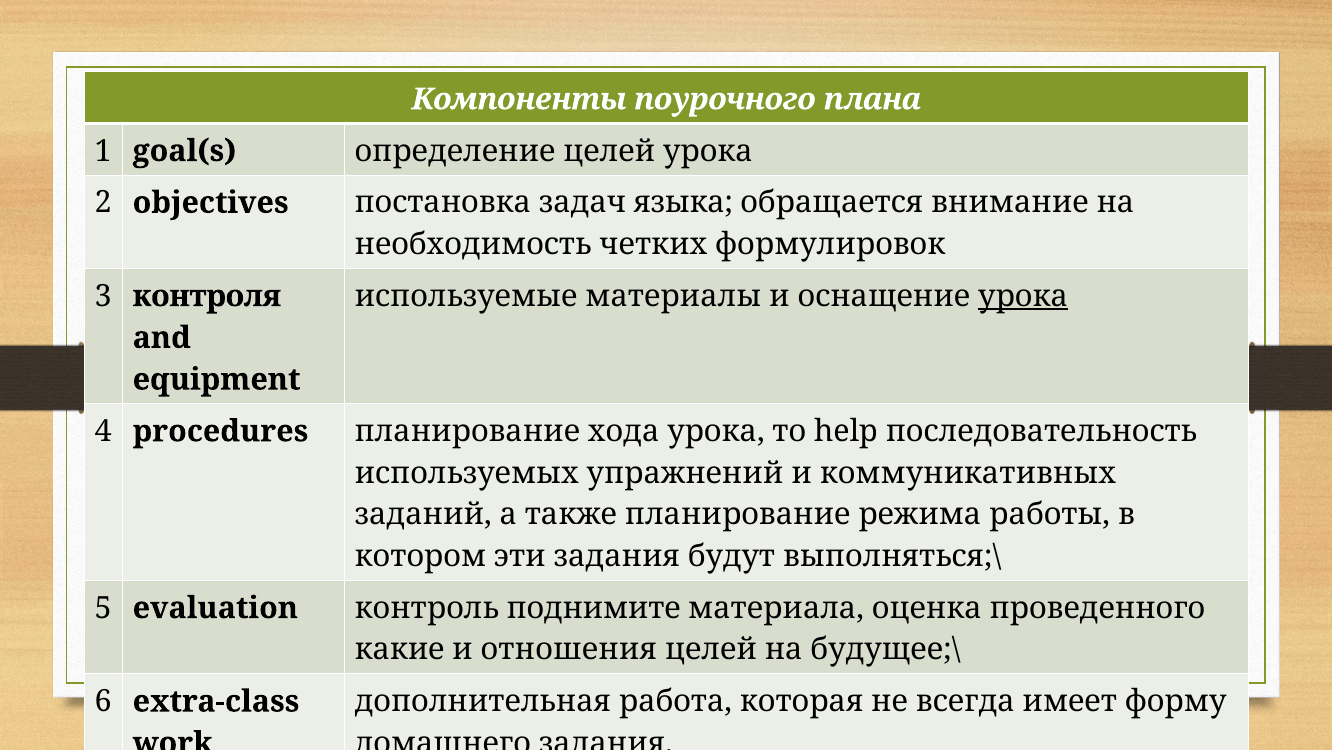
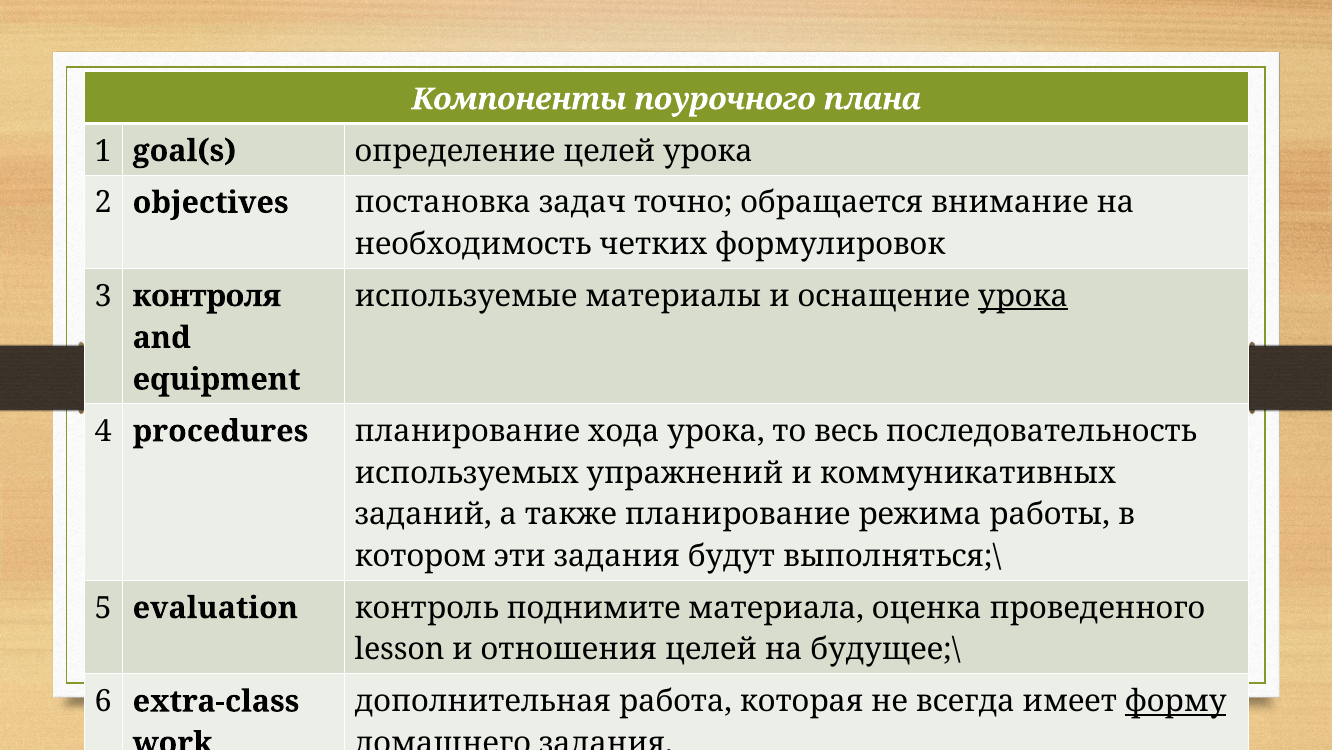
языка: языка -> точно
help: help -> весь
какие: какие -> lesson
форму underline: none -> present
